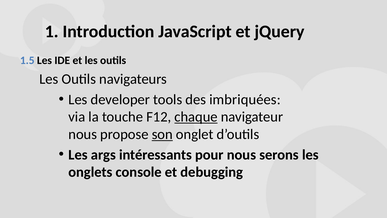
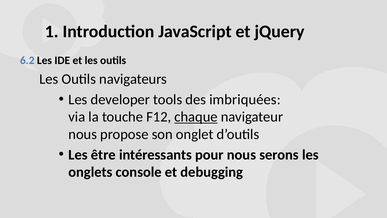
1.5: 1.5 -> 6.2
son underline: present -> none
args: args -> être
